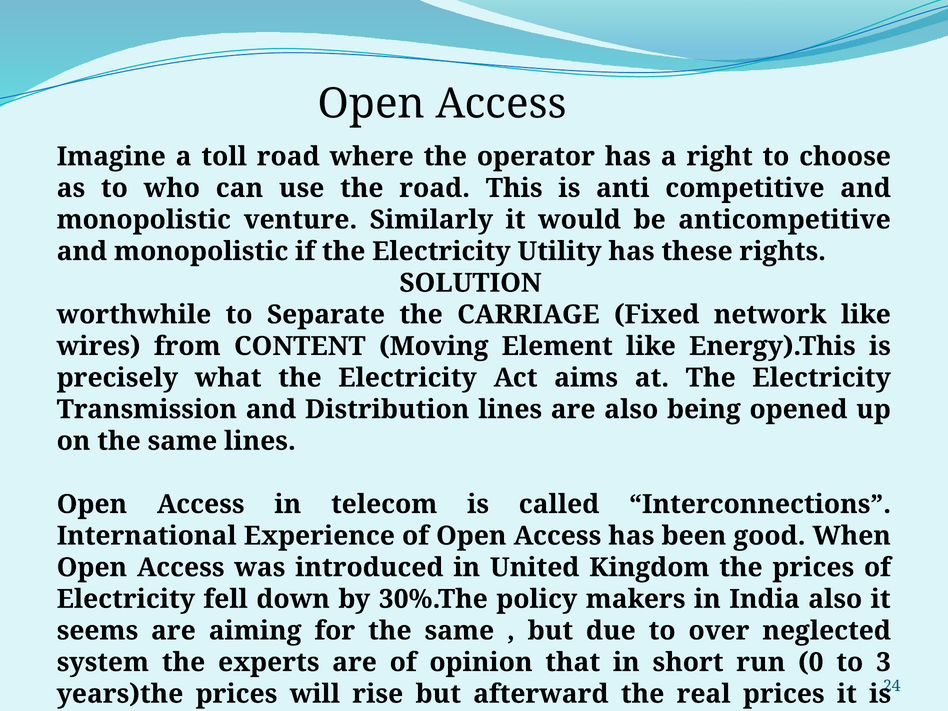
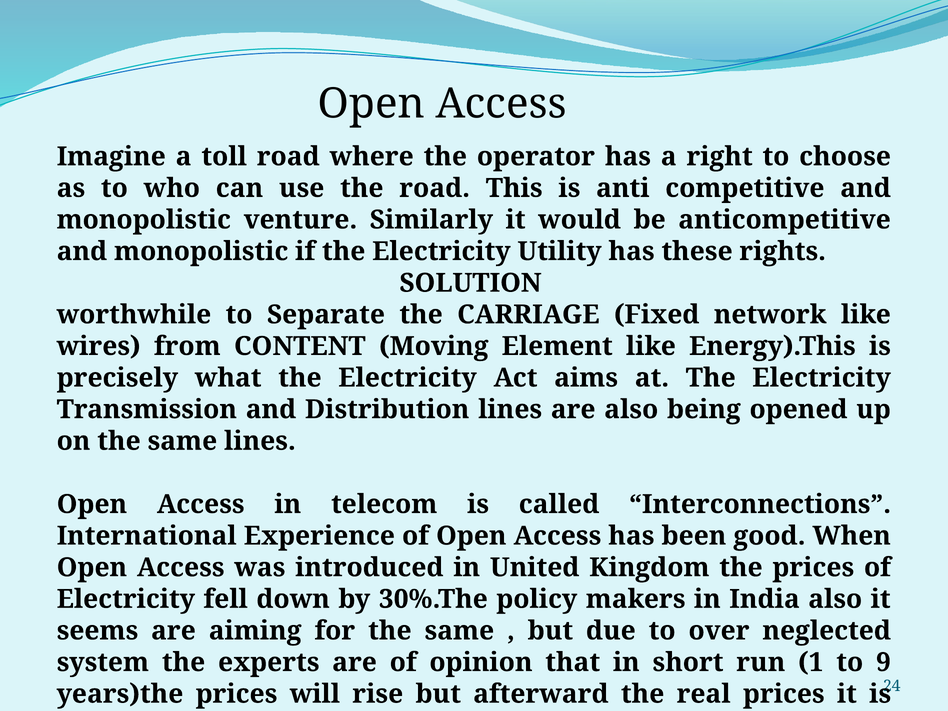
0: 0 -> 1
3: 3 -> 9
